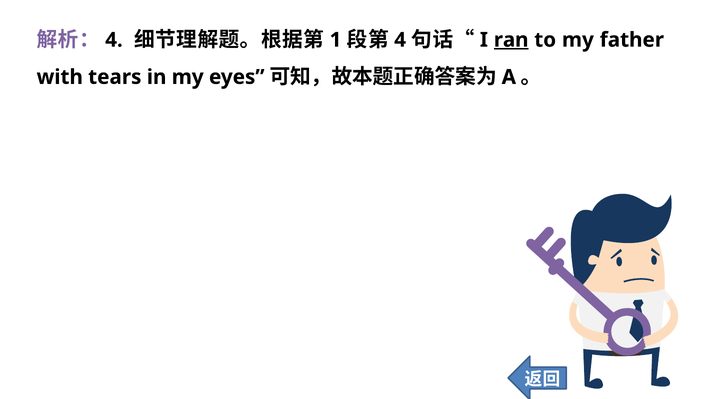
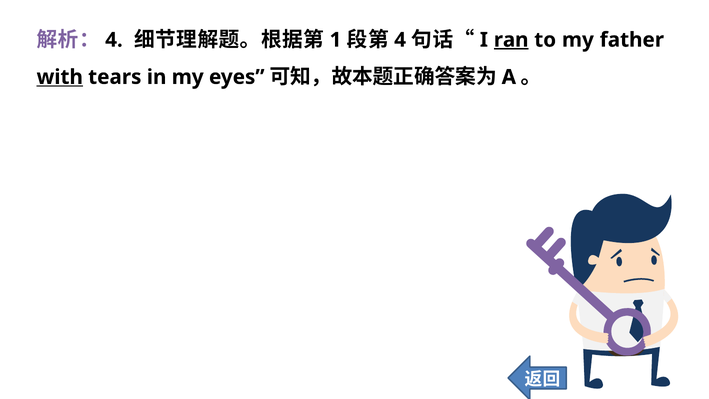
with underline: none -> present
